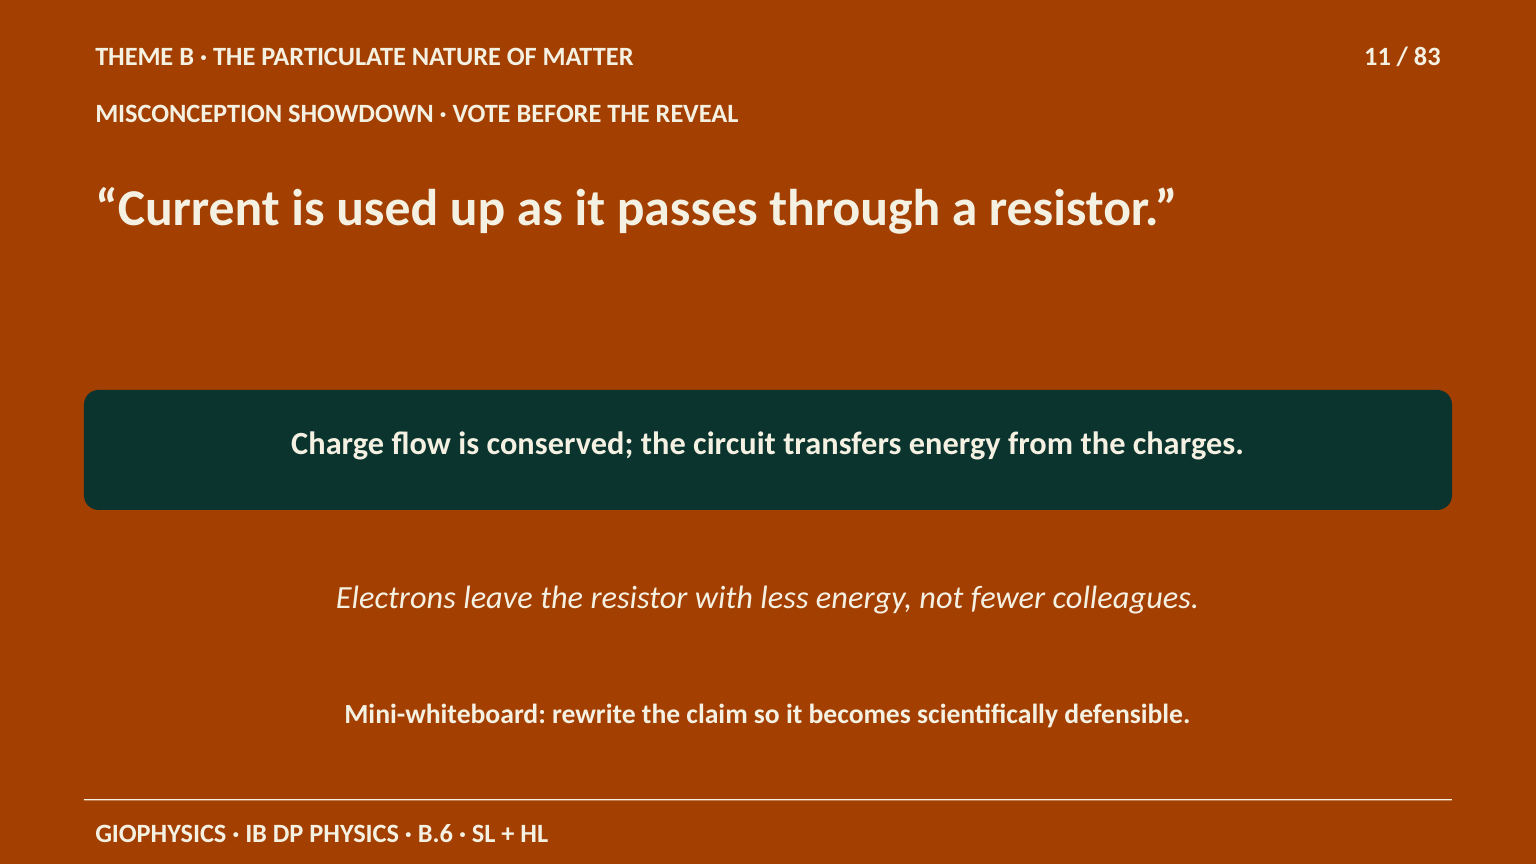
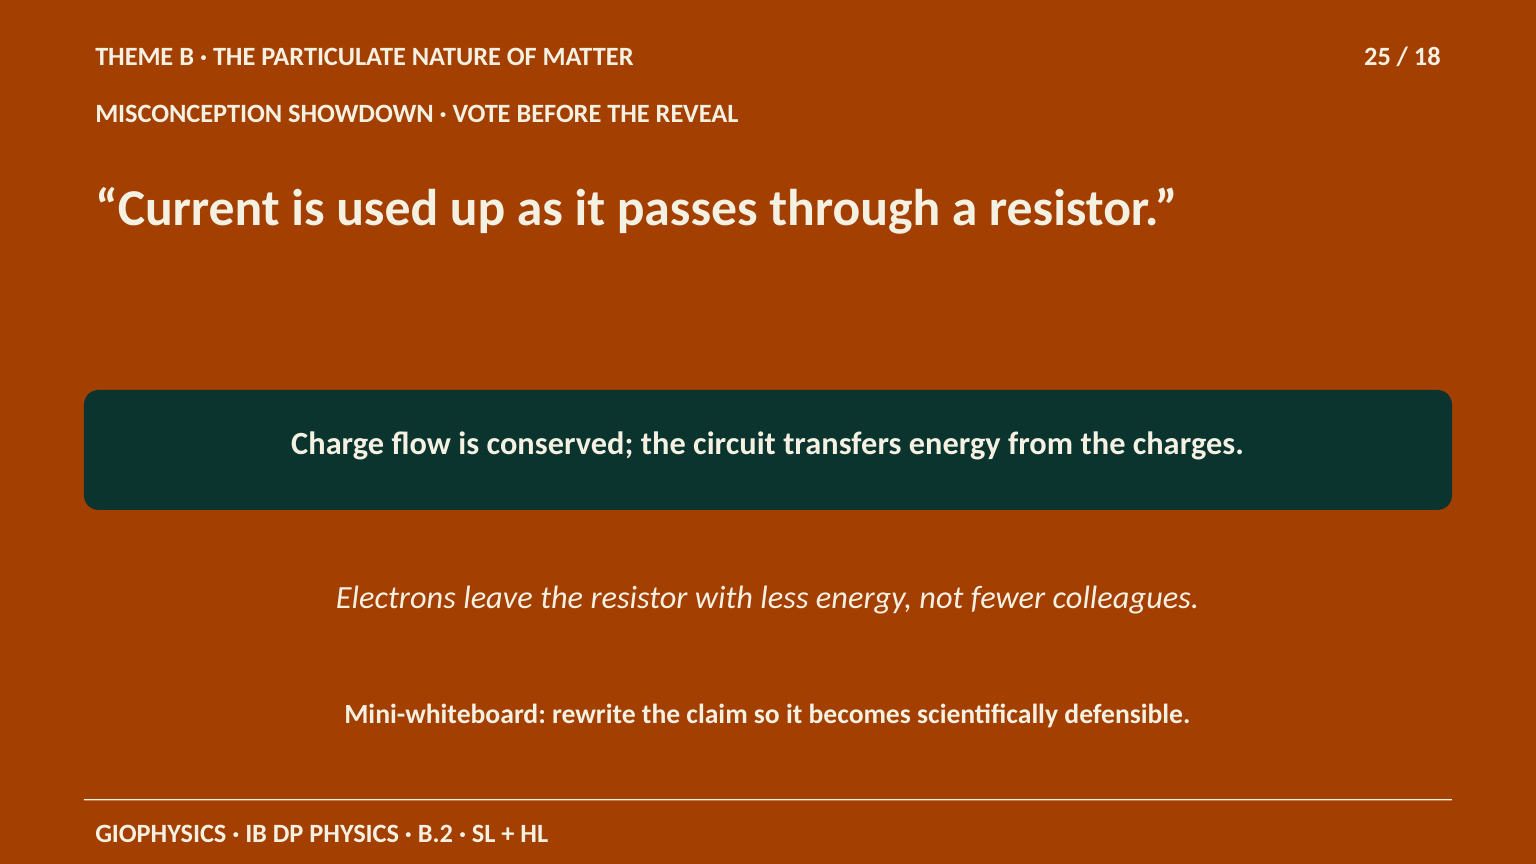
11: 11 -> 25
83: 83 -> 18
B.6: B.6 -> B.2
